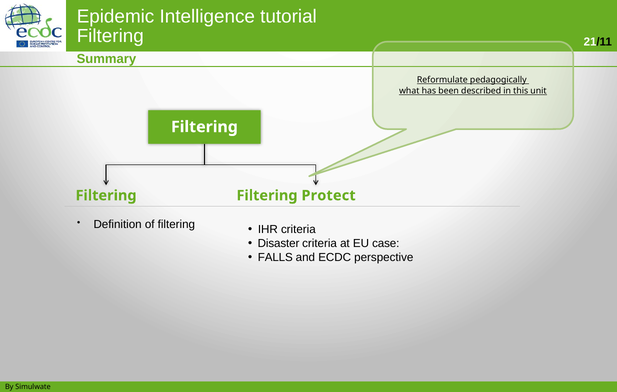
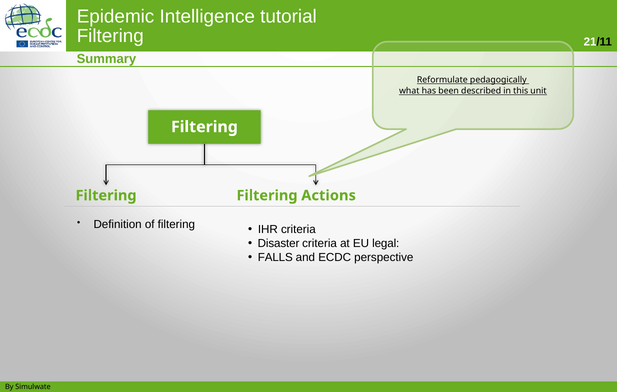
Protect: Protect -> Actions
case: case -> legal
